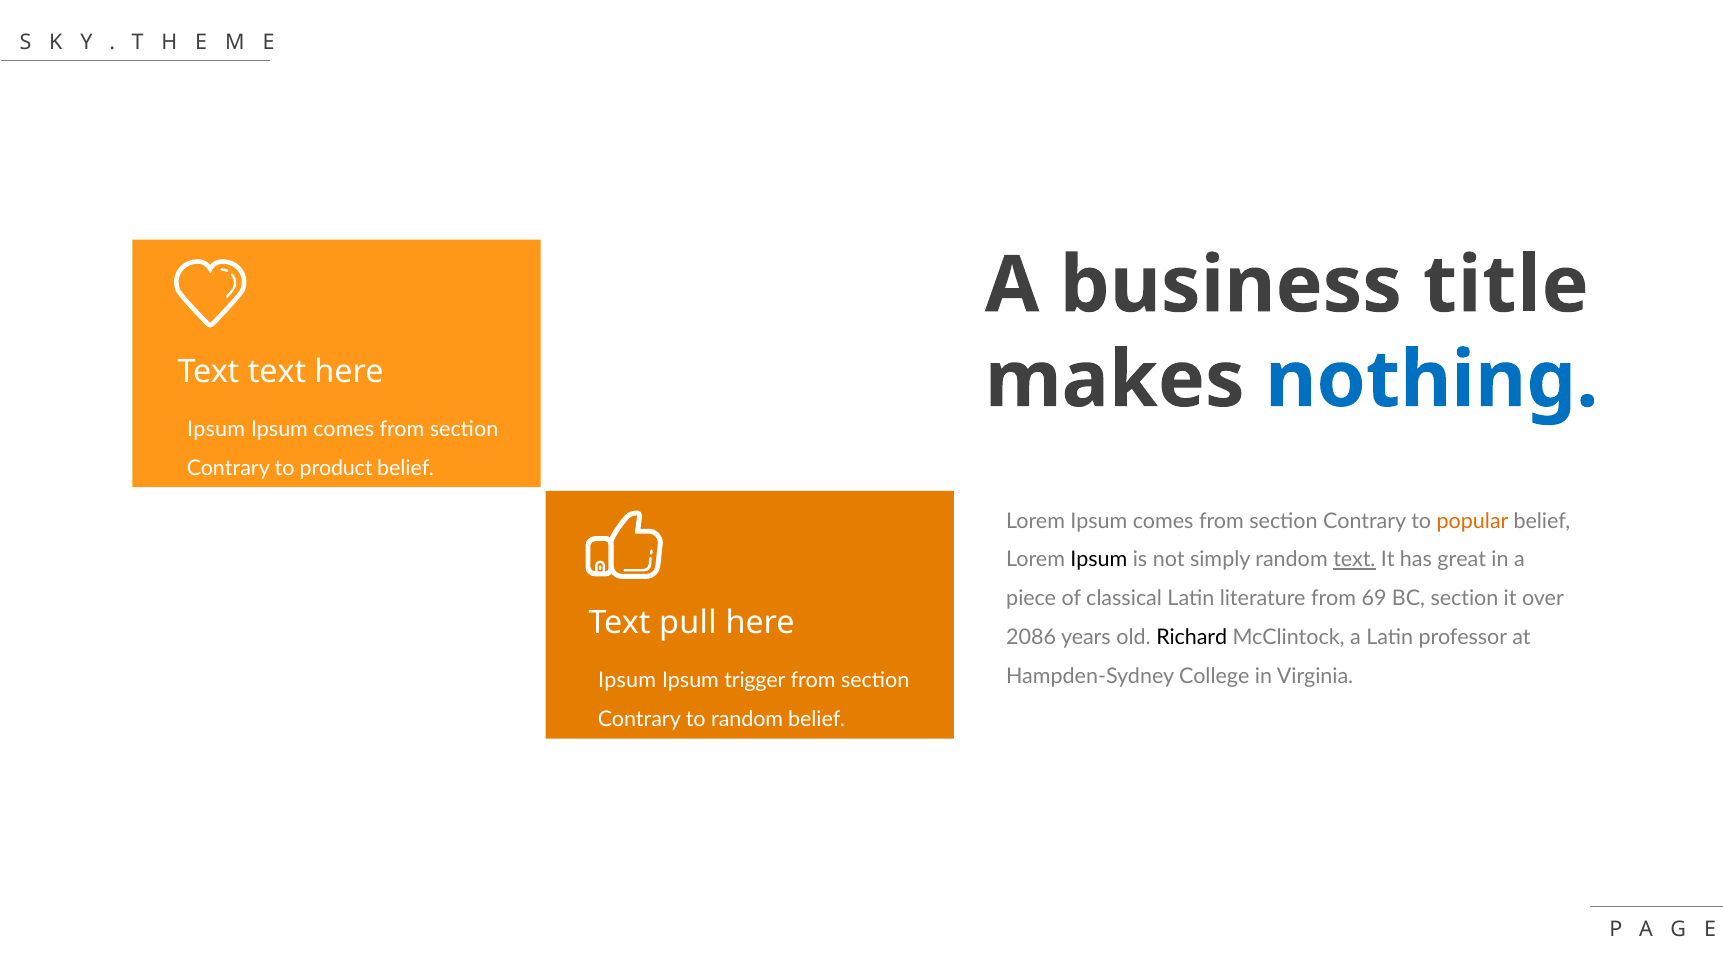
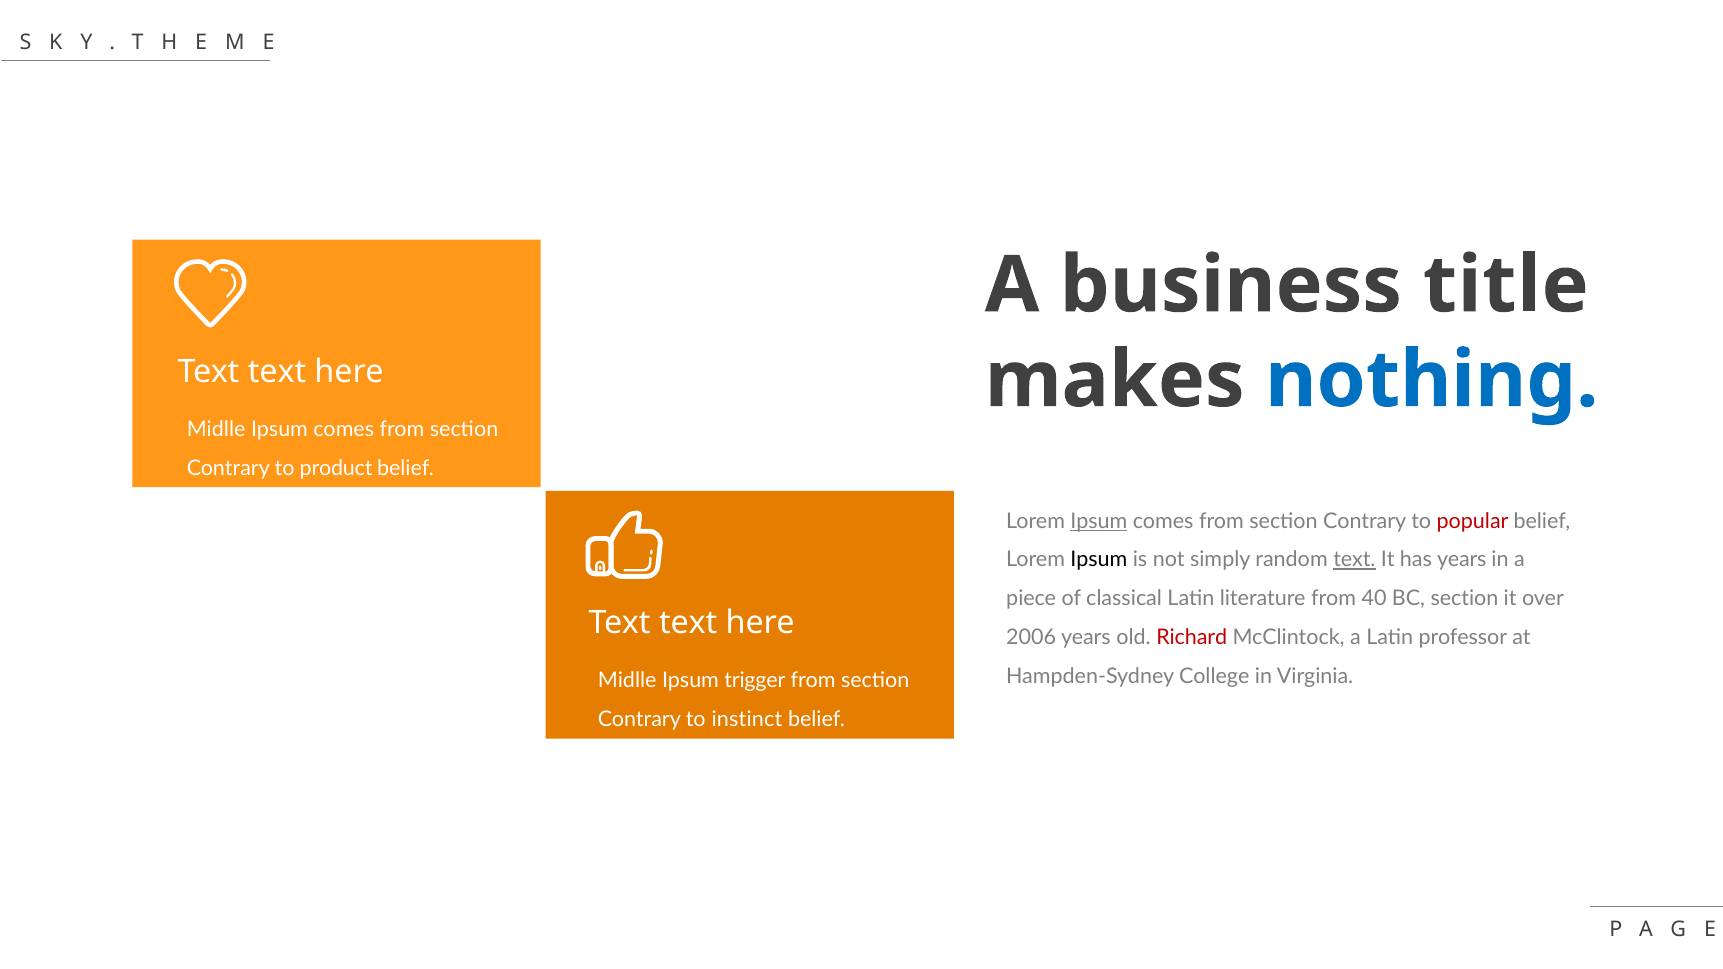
Ipsum at (216, 430): Ipsum -> Midlle
Ipsum at (1099, 521) underline: none -> present
popular colour: orange -> red
has great: great -> years
69: 69 -> 40
pull at (688, 623): pull -> text
2086: 2086 -> 2006
Richard colour: black -> red
Ipsum at (627, 681): Ipsum -> Midlle
to random: random -> instinct
